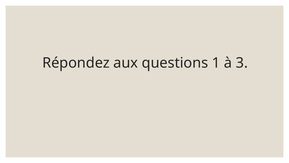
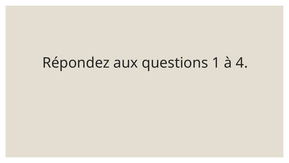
3: 3 -> 4
